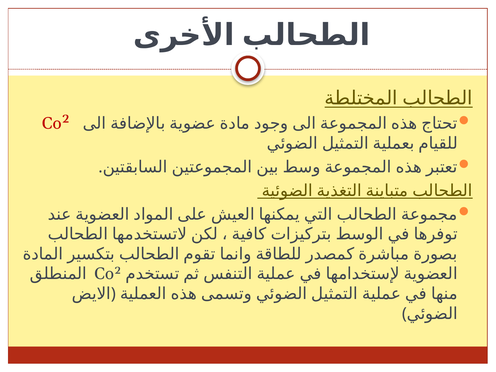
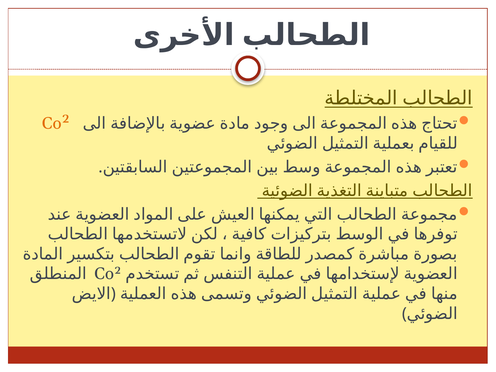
Co² at (56, 123) colour: red -> orange
